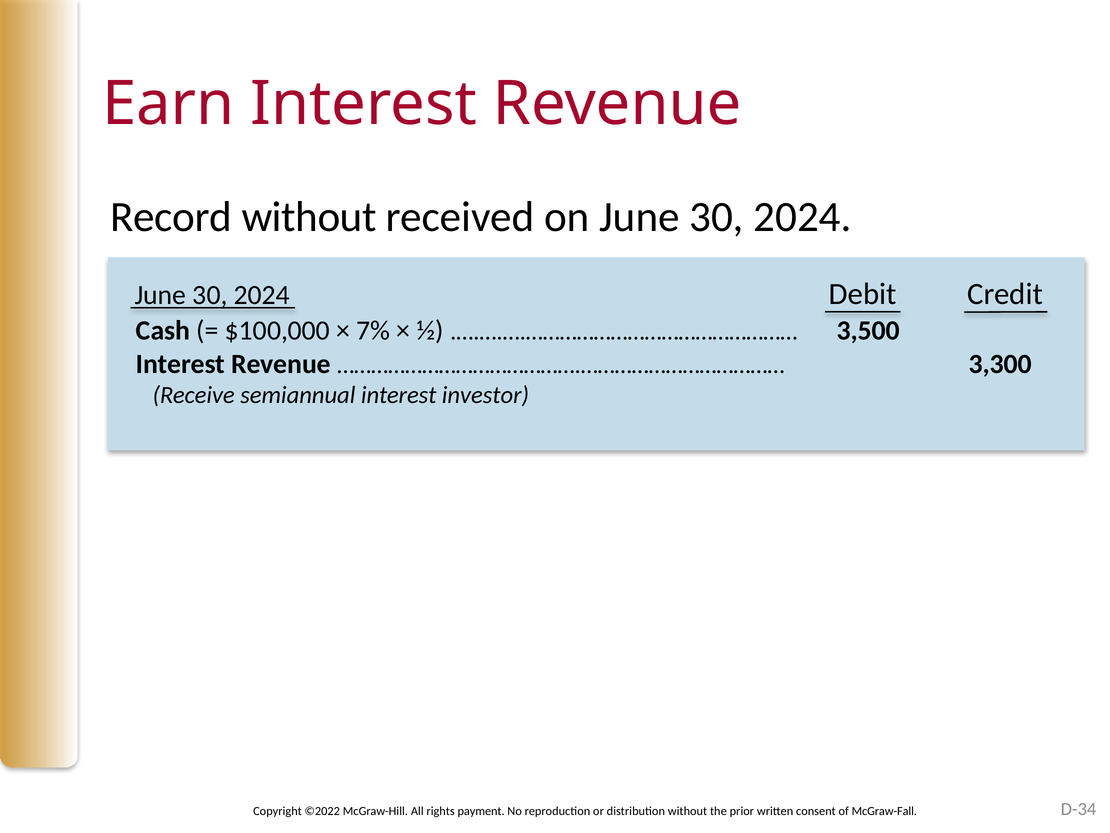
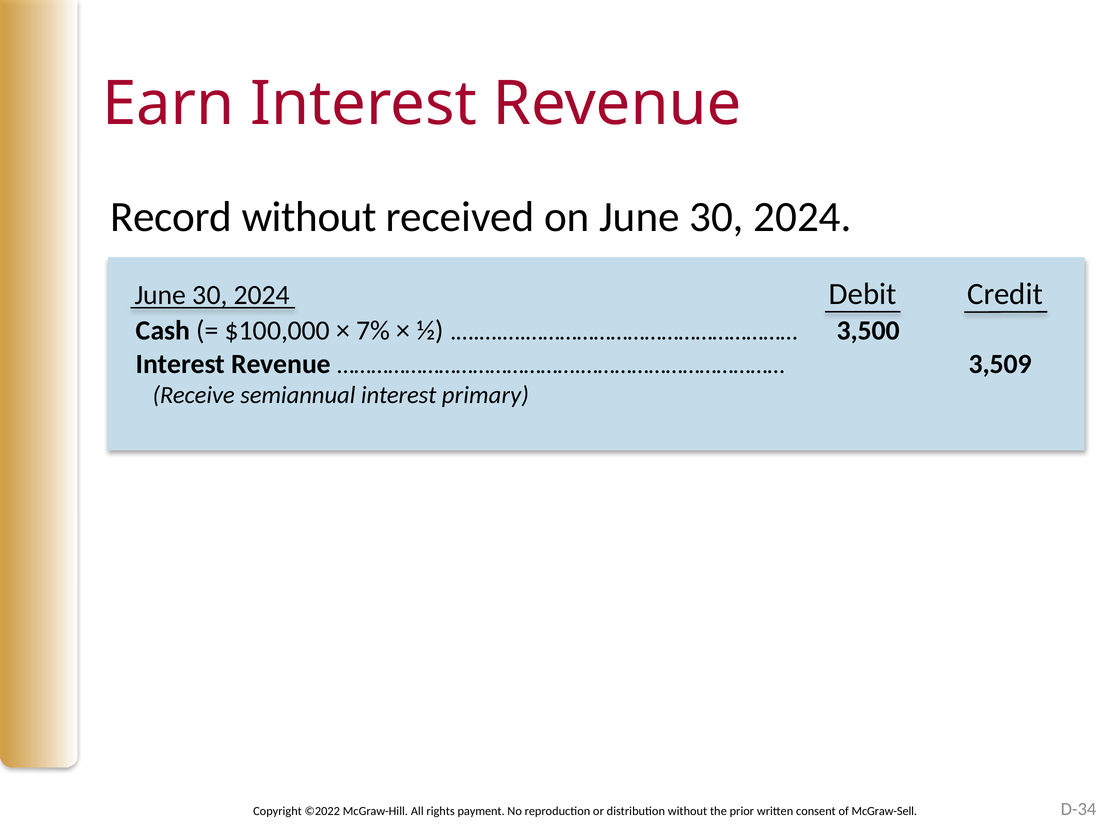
3,300: 3,300 -> 3,509
investor: investor -> primary
McGraw-Fall: McGraw-Fall -> McGraw-Sell
